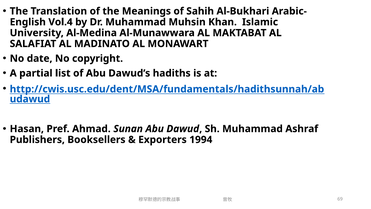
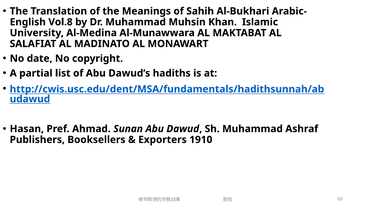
Vol.4: Vol.4 -> Vol.8
1994: 1994 -> 1910
